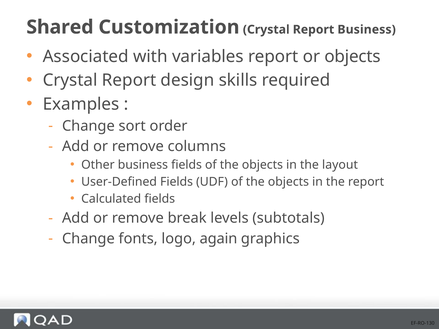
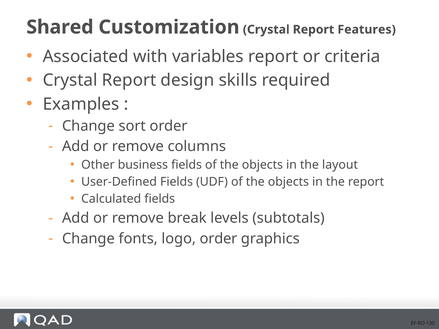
Report Business: Business -> Features
or objects: objects -> criteria
logo again: again -> order
